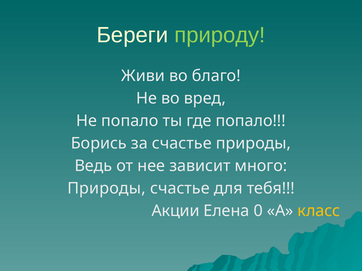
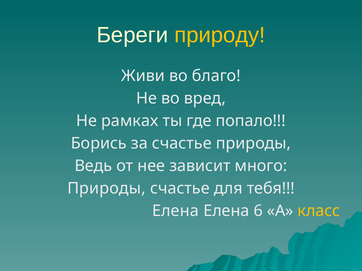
природу colour: light green -> yellow
Не попало: попало -> рамках
Акции at (176, 211): Акции -> Елена
0: 0 -> 6
